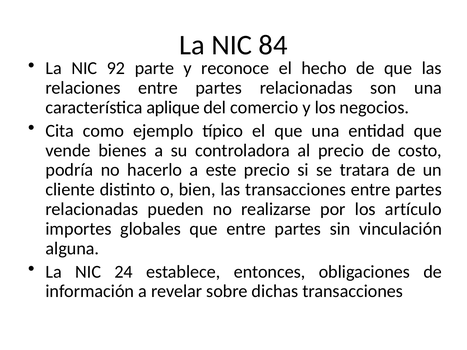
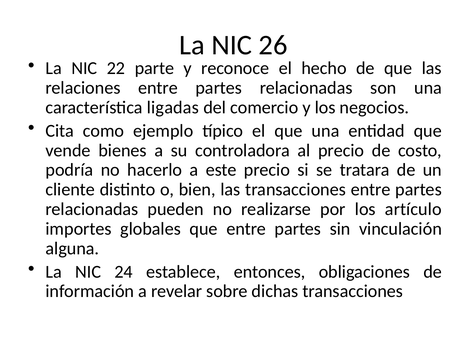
84: 84 -> 26
92: 92 -> 22
aplique: aplique -> ligadas
